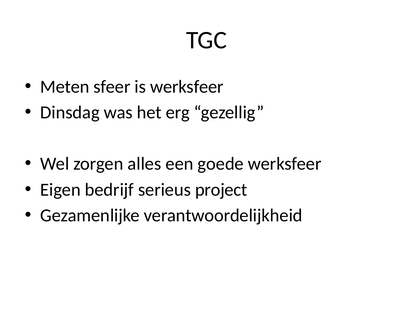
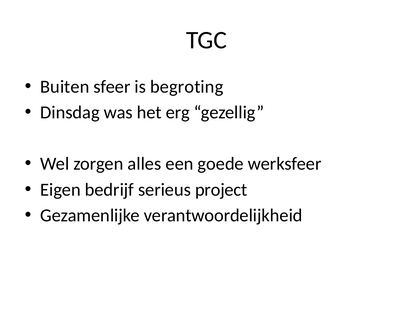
Meten: Meten -> Buiten
is werksfeer: werksfeer -> begroting
